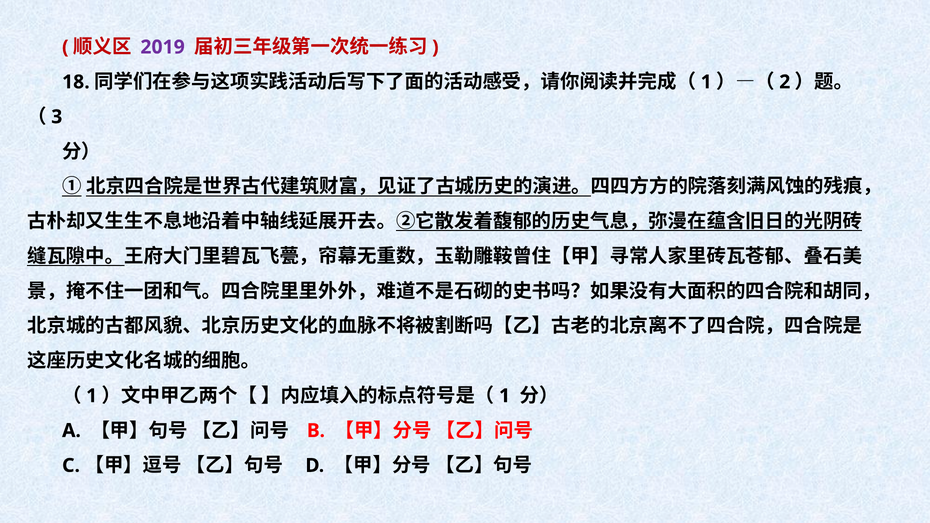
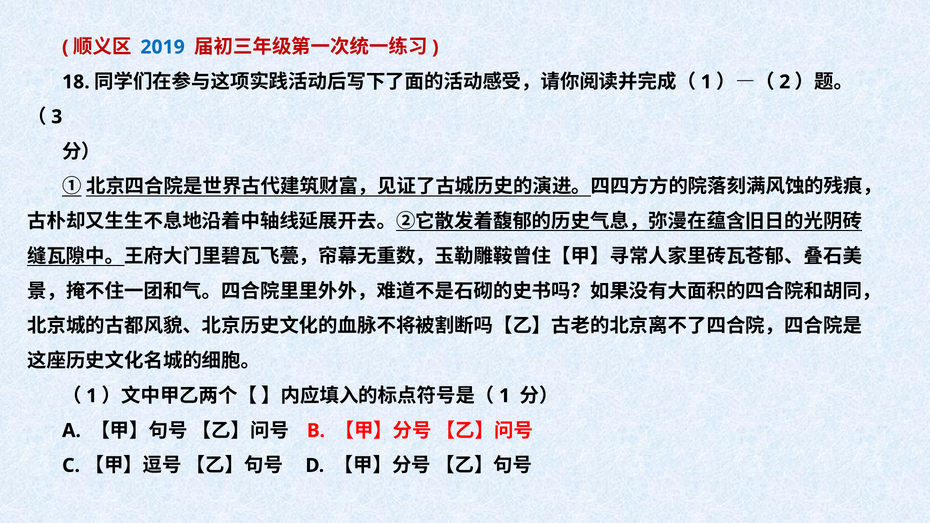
2019 colour: purple -> blue
